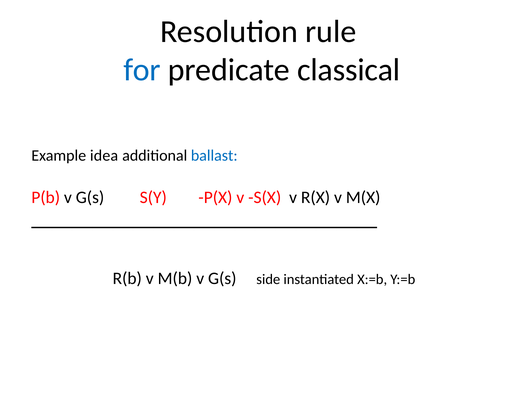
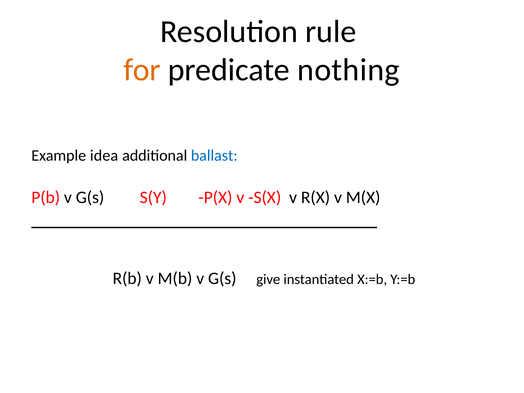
for colour: blue -> orange
classical: classical -> nothing
side: side -> give
